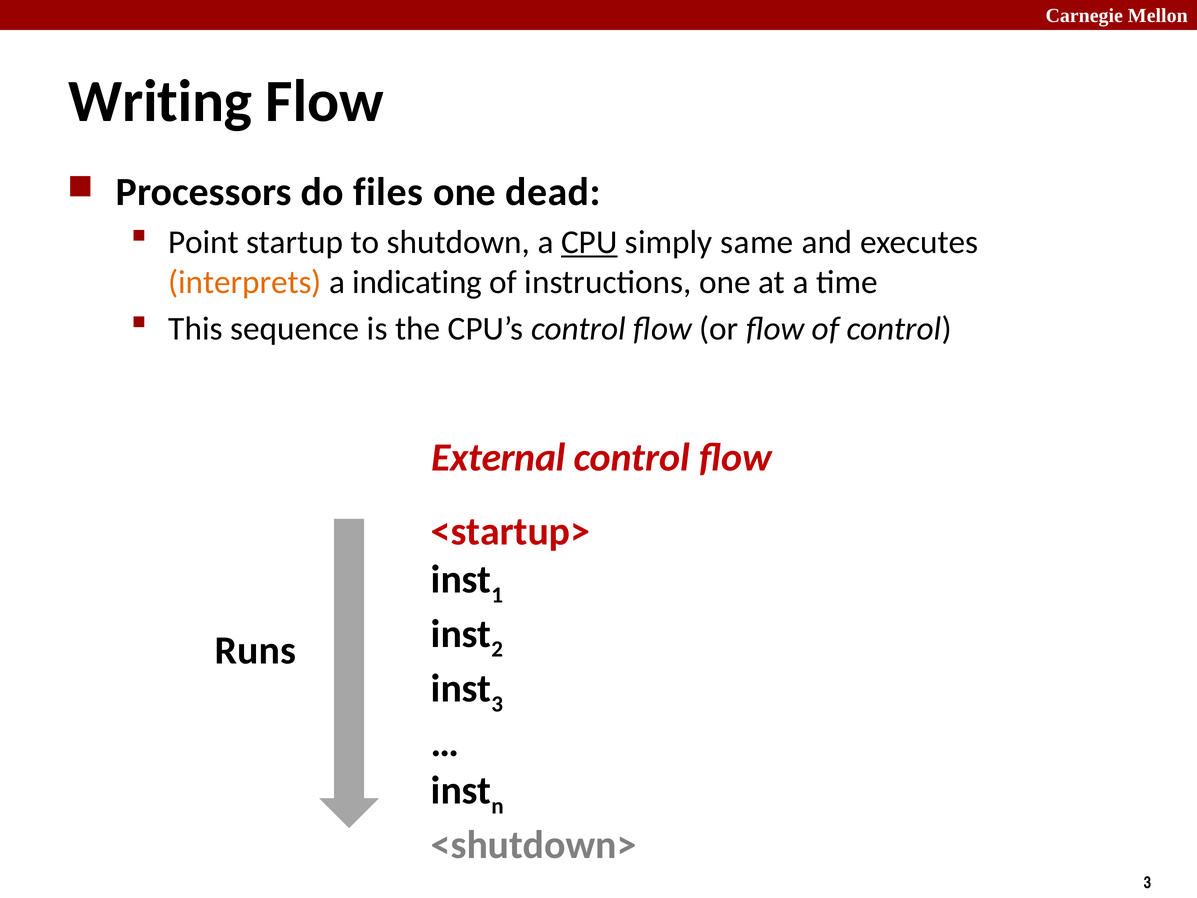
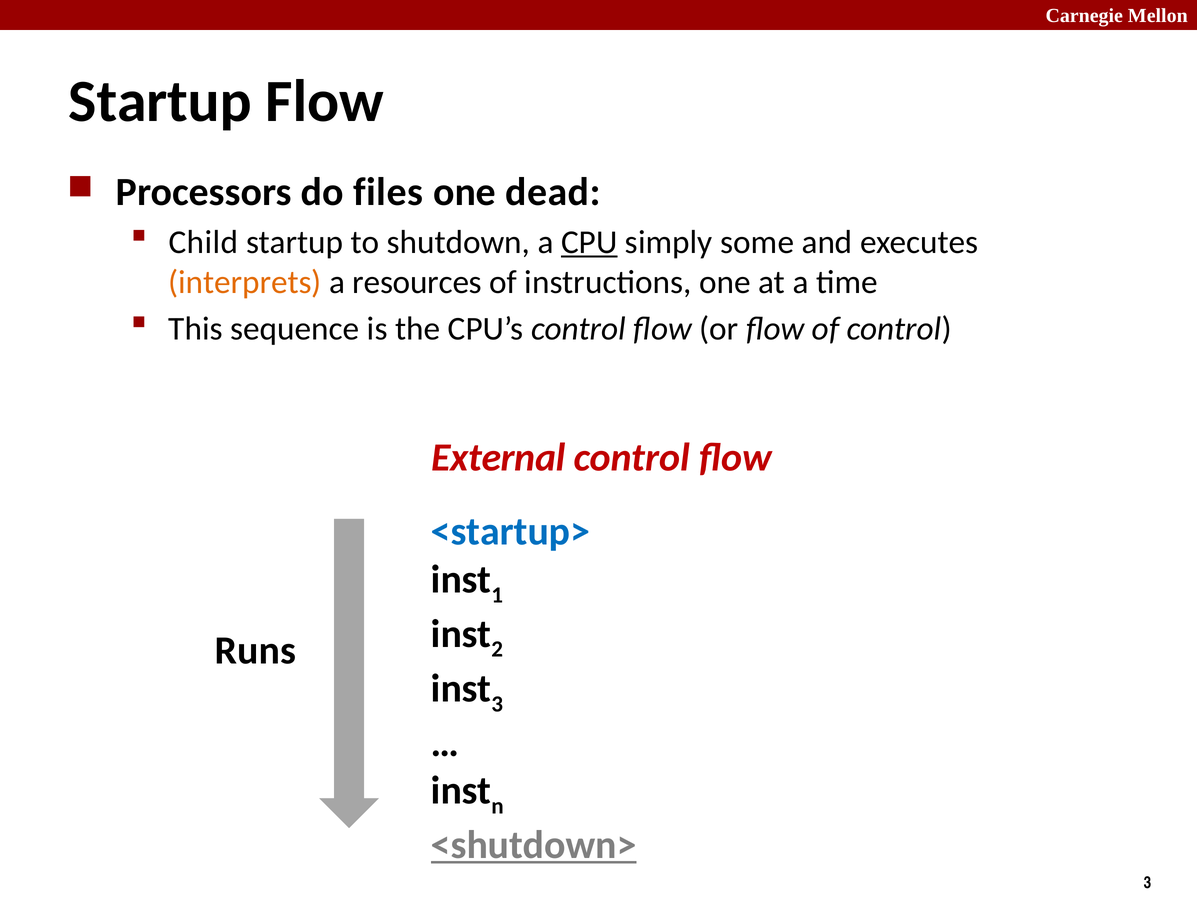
Writing at (160, 102): Writing -> Startup
Point: Point -> Child
same: same -> some
indicating: indicating -> resources
<startup> colour: red -> blue
<shutdown> underline: none -> present
